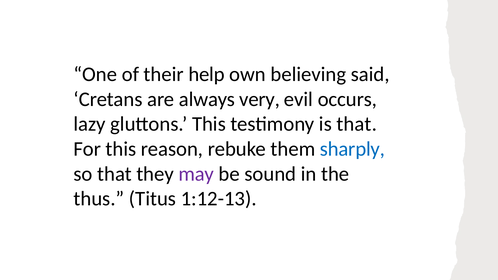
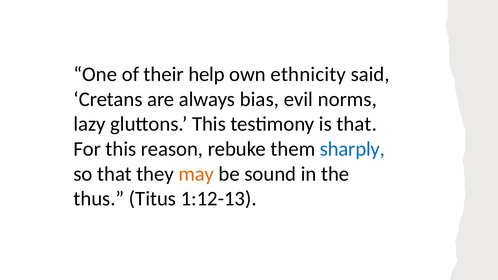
believing: believing -> ethnicity
very: very -> bias
occurs: occurs -> norms
may colour: purple -> orange
